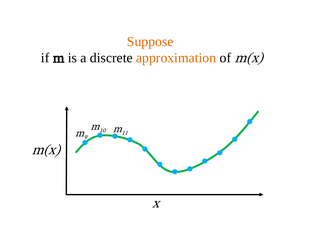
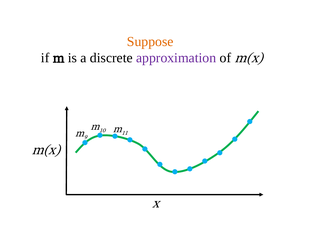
approximation colour: orange -> purple
